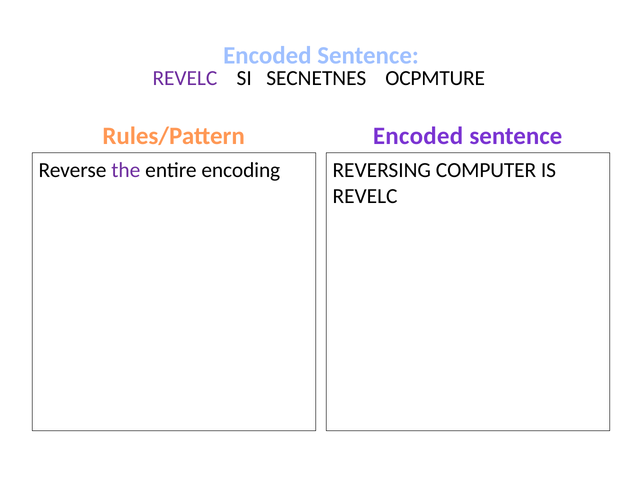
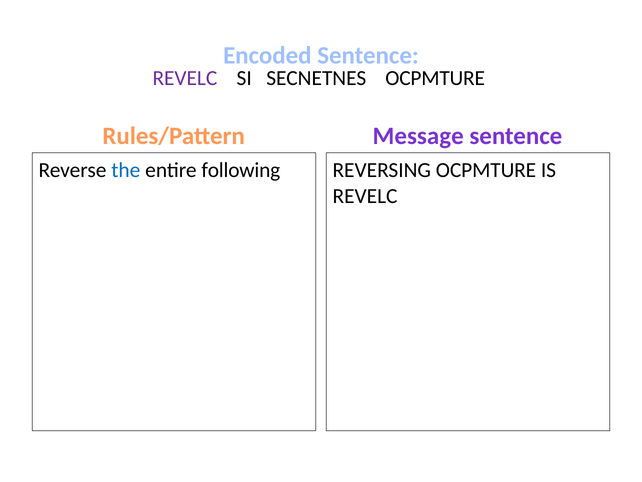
Rules/Pattern Encoded: Encoded -> Message
the colour: purple -> blue
encoding: encoding -> following
REVERSING COMPUTER: COMPUTER -> OCPMTURE
